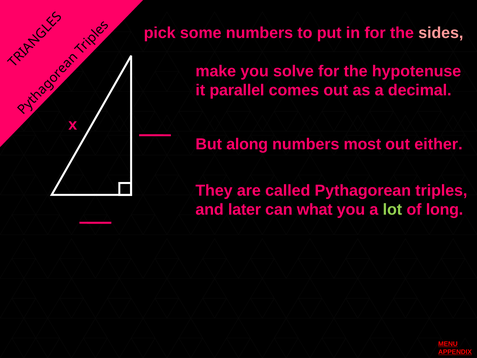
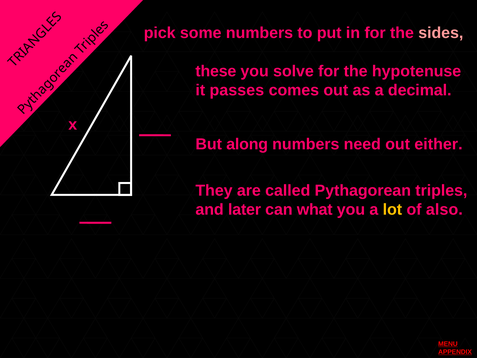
make: make -> these
parallel: parallel -> passes
most: most -> need
lot colour: light green -> yellow
long: long -> also
